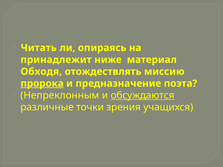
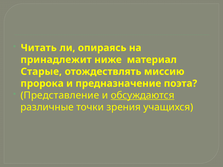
Обходя: Обходя -> Старые
пророка underline: present -> none
Непреклонным: Непреклонным -> Представление
